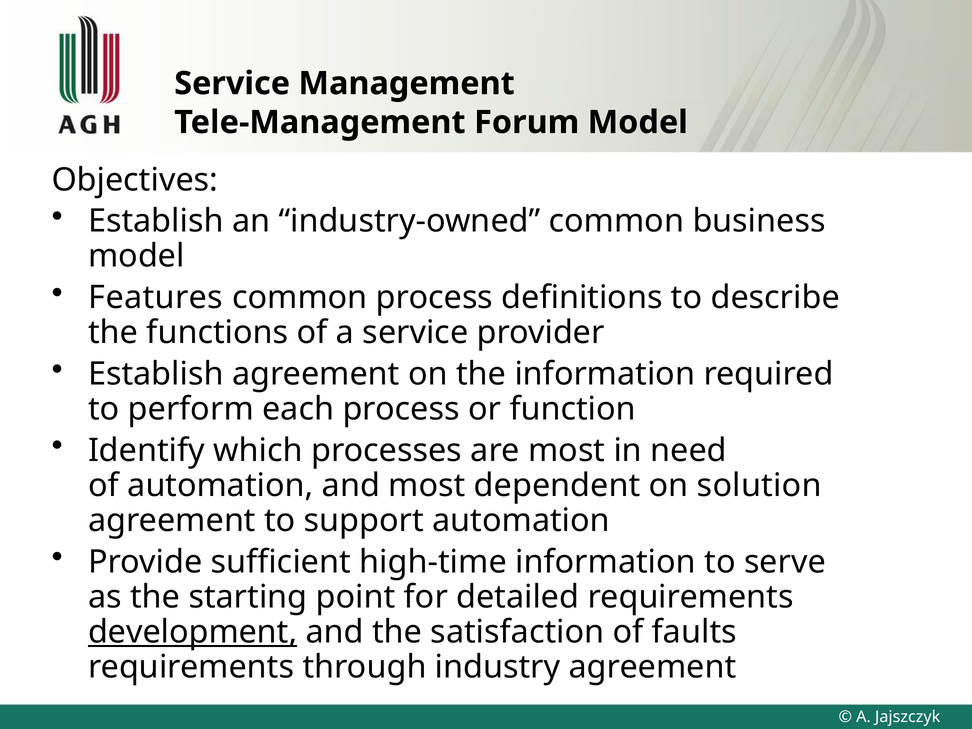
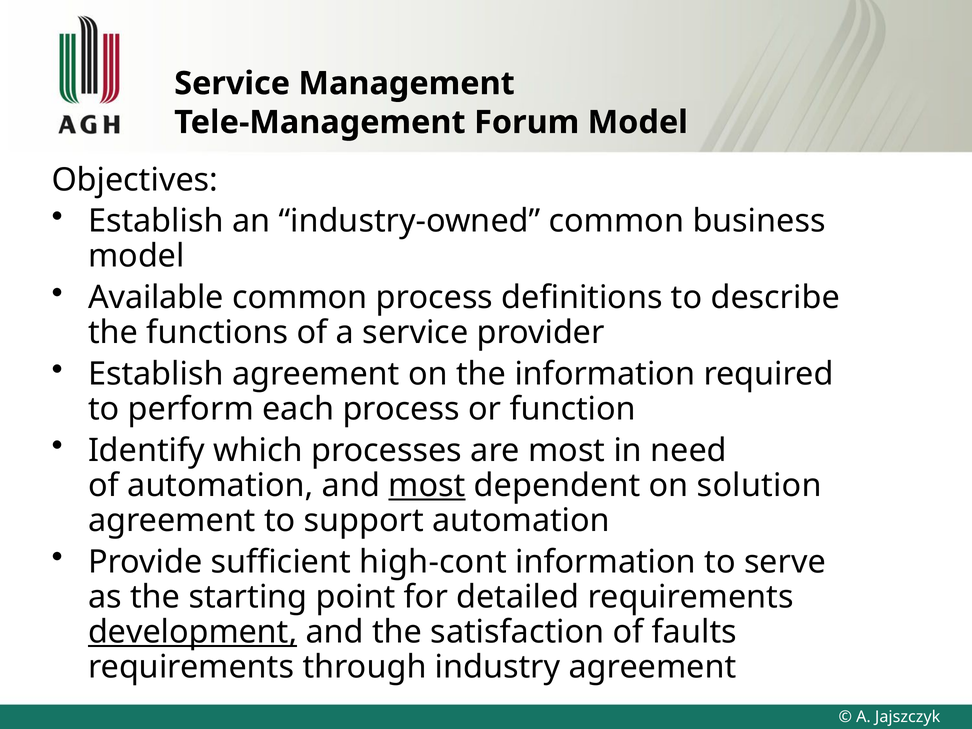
Features: Features -> Available
most at (427, 486) underline: none -> present
high-time: high-time -> high-cont
